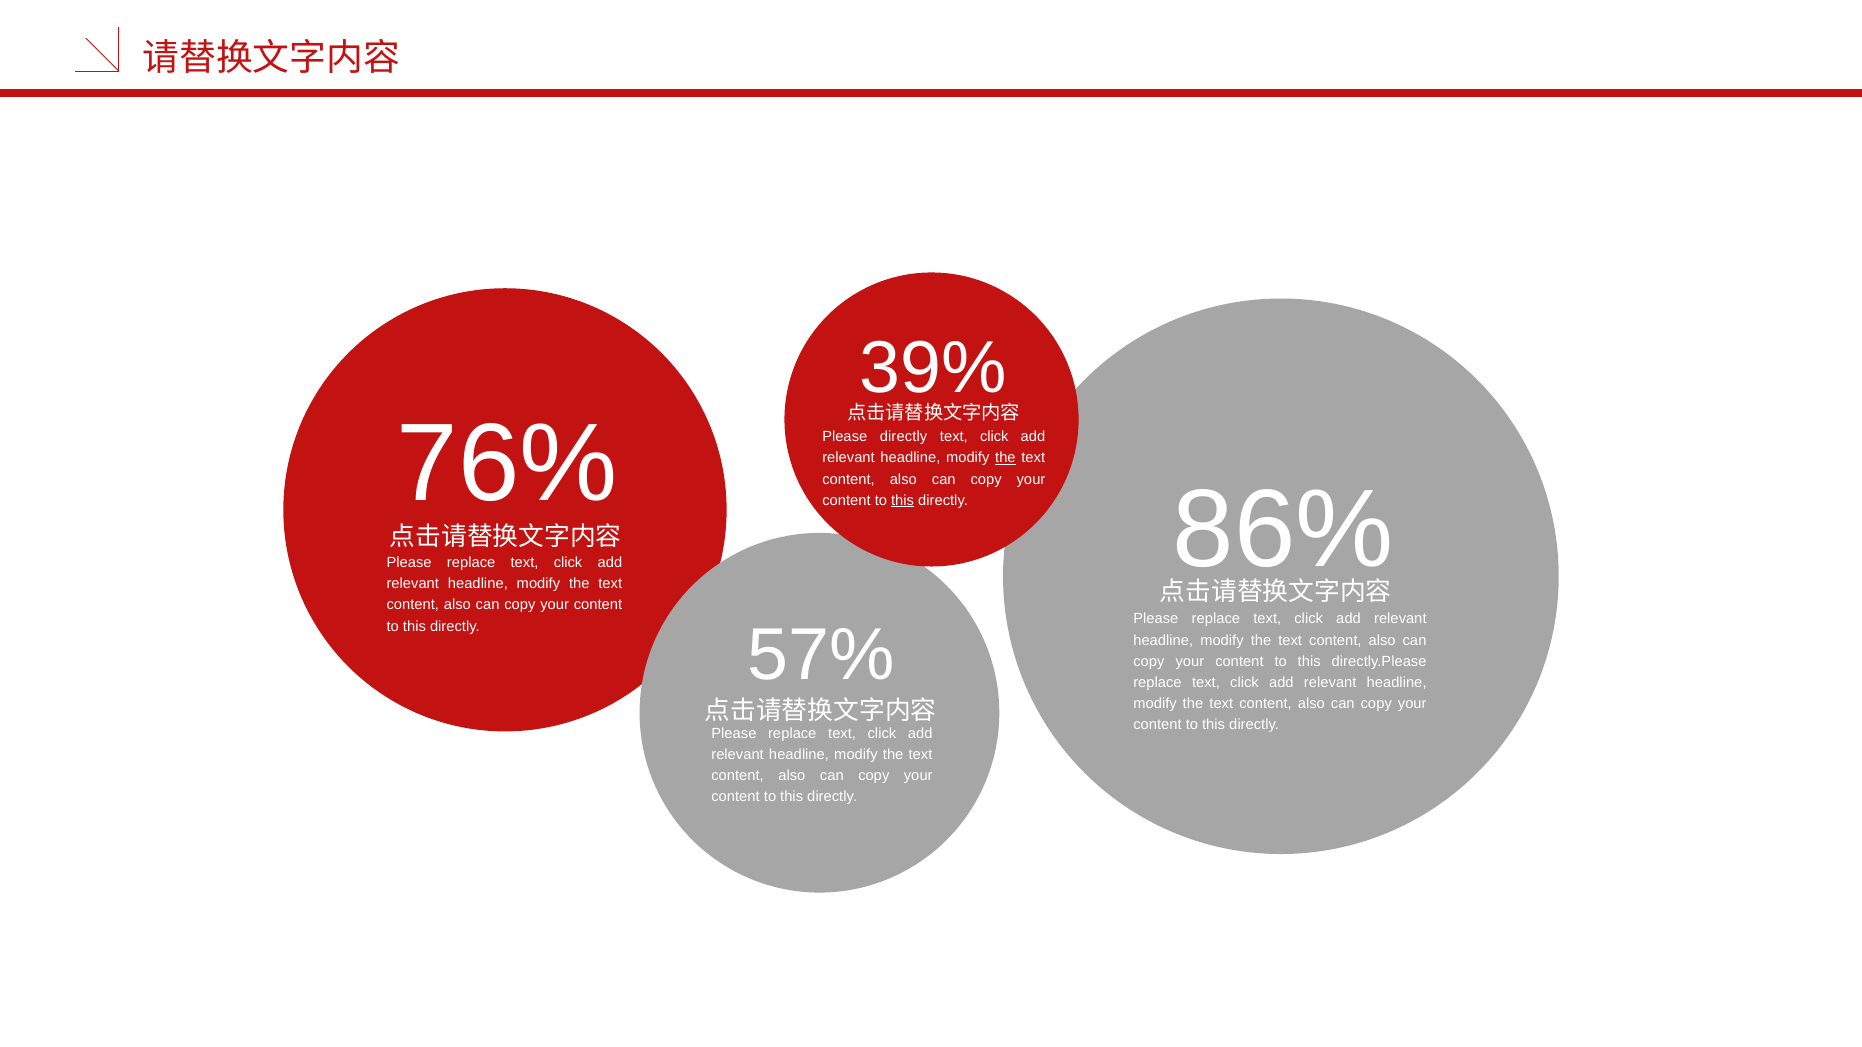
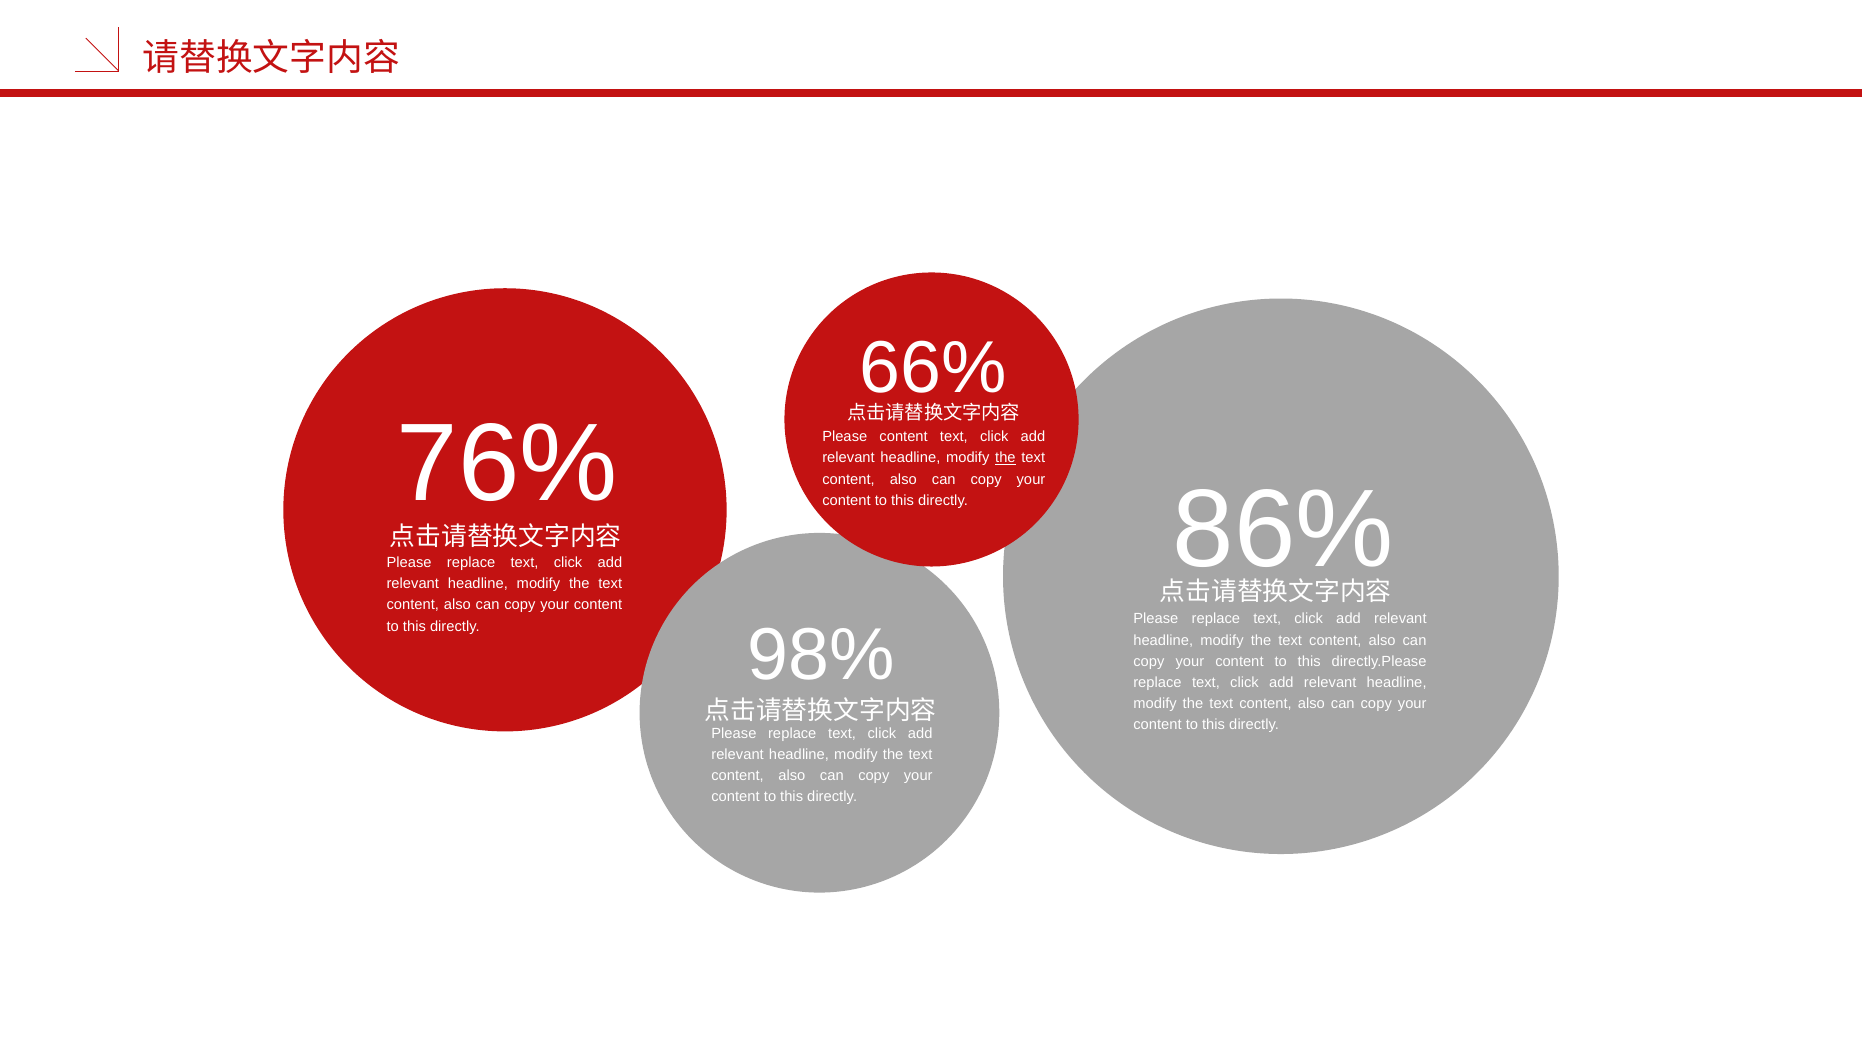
39%: 39% -> 66%
Please directly: directly -> content
this at (903, 500) underline: present -> none
57%: 57% -> 98%
